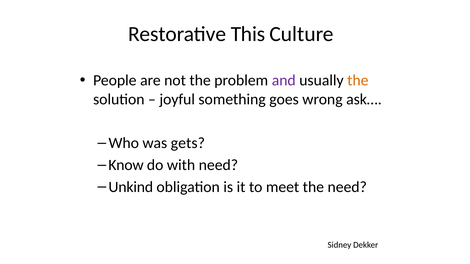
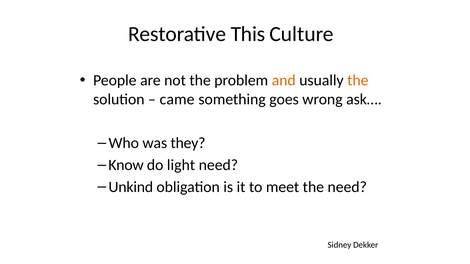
and colour: purple -> orange
joyful: joyful -> came
gets: gets -> they
with: with -> light
